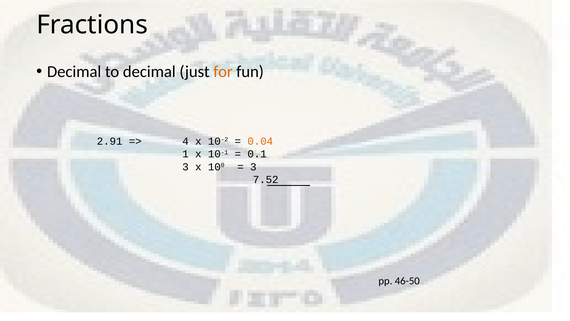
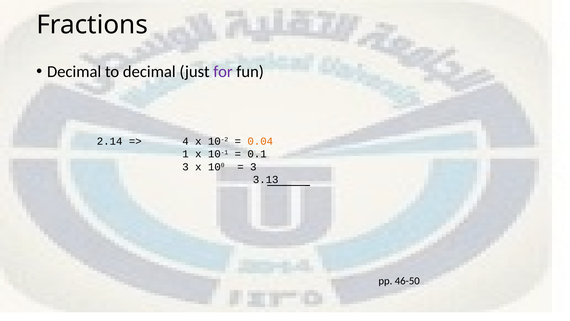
for colour: orange -> purple
2.91: 2.91 -> 2.14
7.52: 7.52 -> 3.13
